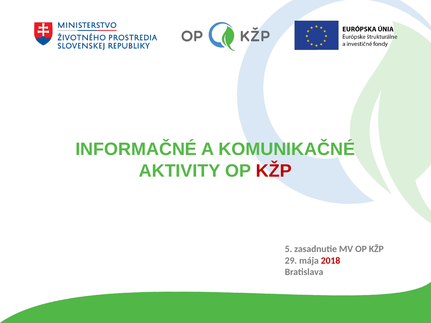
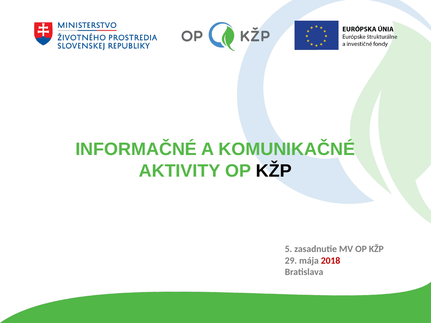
KŽP at (274, 171) colour: red -> black
